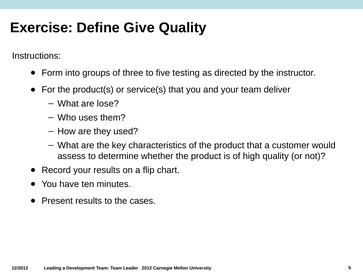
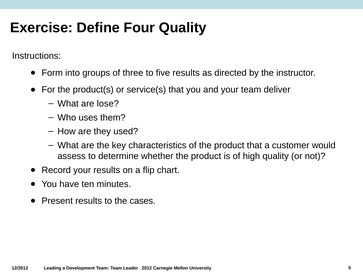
Give: Give -> Four
five testing: testing -> results
